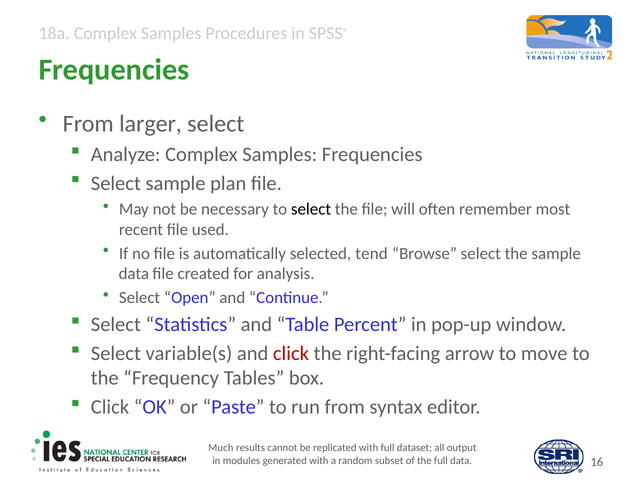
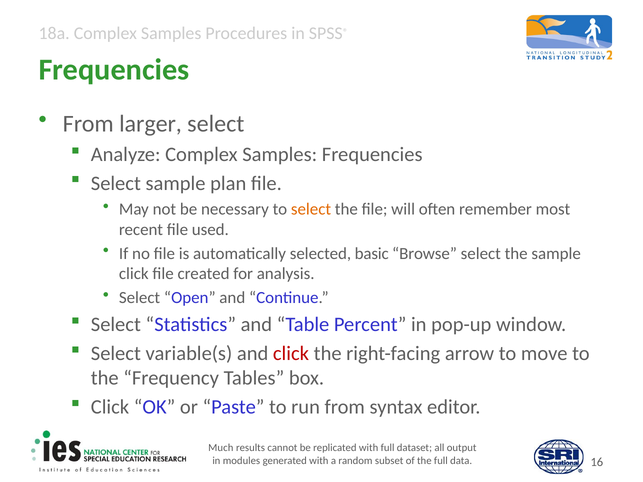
select at (311, 209) colour: black -> orange
tend: tend -> basic
data at (134, 274): data -> click
